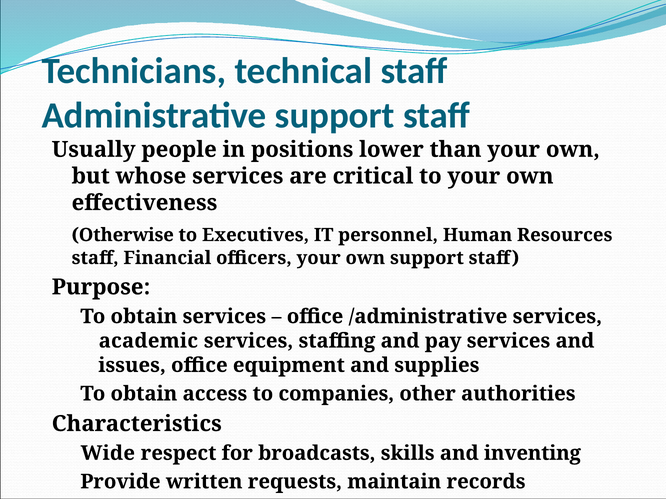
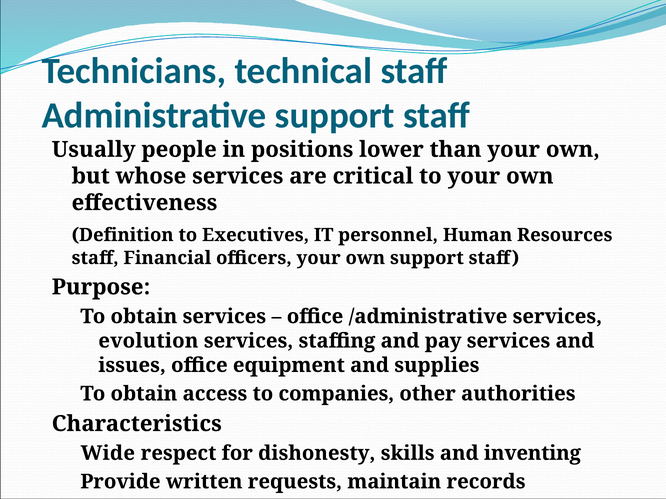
Otherwise: Otherwise -> Definition
academic: academic -> evolution
broadcasts: broadcasts -> dishonesty
